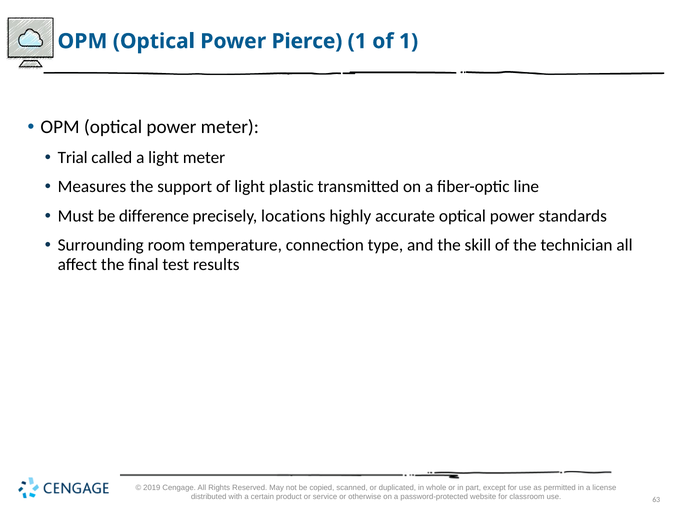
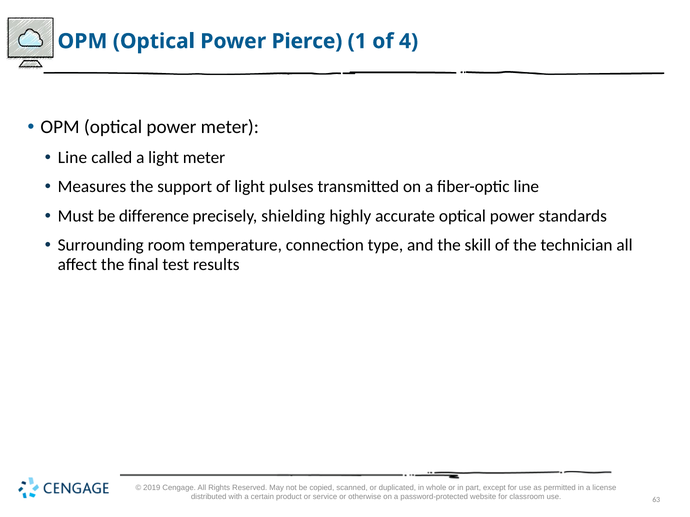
of 1: 1 -> 4
Trial at (73, 158): Trial -> Line
plastic: plastic -> pulses
locations: locations -> shielding
